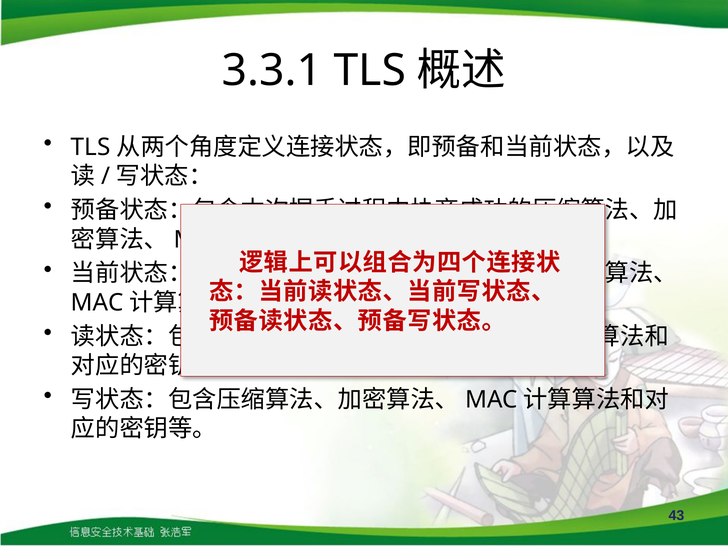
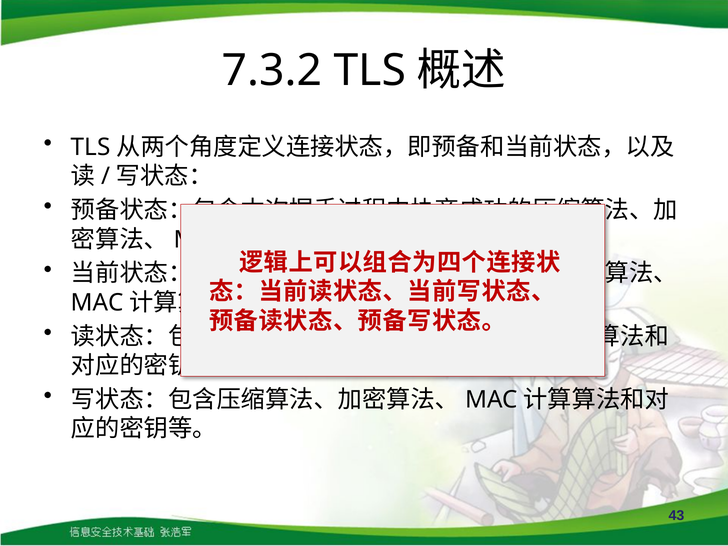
3.3.1: 3.3.1 -> 7.3.2
